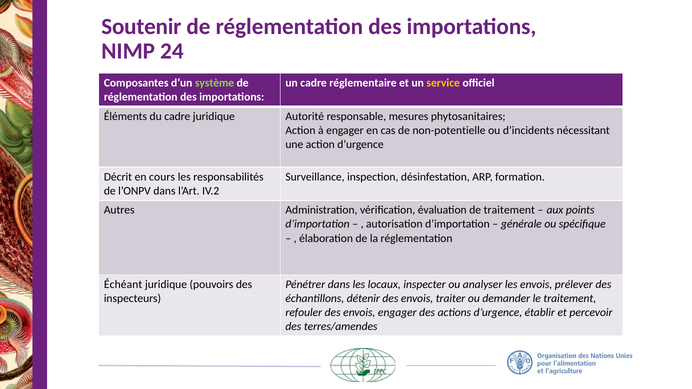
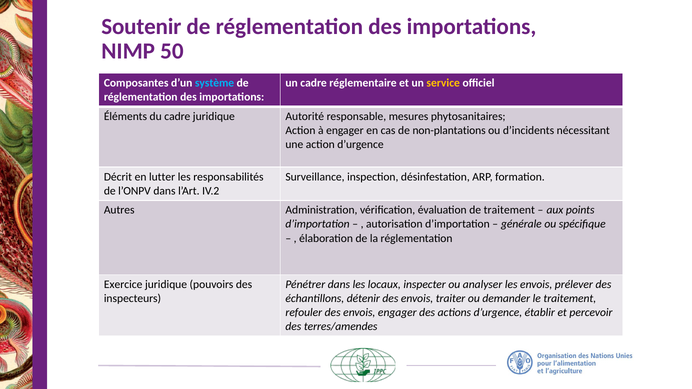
24: 24 -> 50
système colour: light green -> light blue
non-potentielle: non-potentielle -> non-plantations
cours: cours -> lutter
Échéant: Échéant -> Exercice
